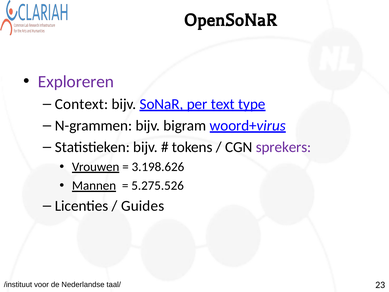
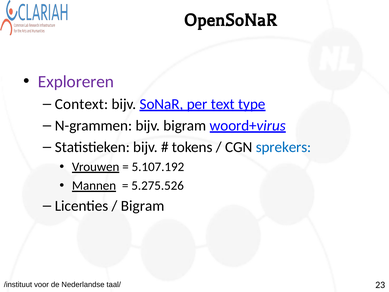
sprekers colour: purple -> blue
3.198.626: 3.198.626 -> 5.107.192
Guides at (143, 206): Guides -> Bigram
